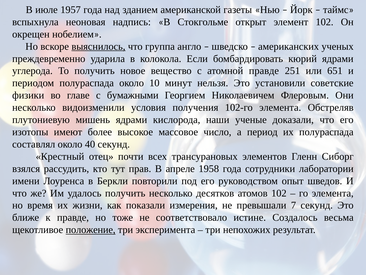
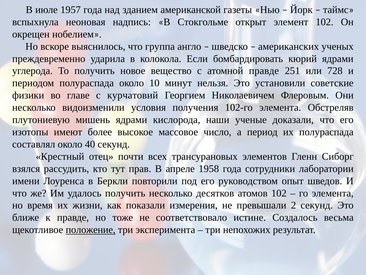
выяснилось underline: present -> none
651: 651 -> 728
бумажными: бумажными -> курчатовий
7: 7 -> 2
